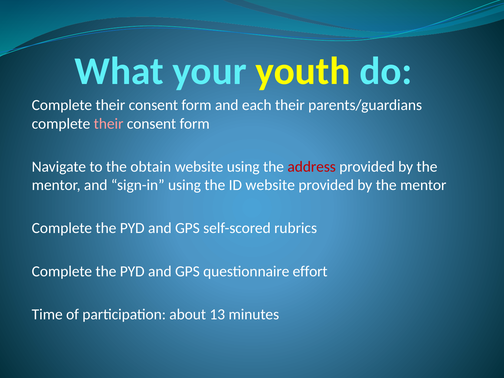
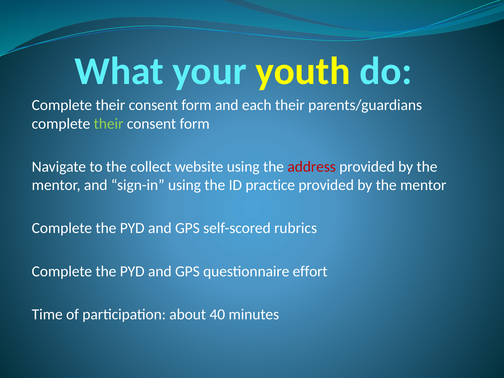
their at (109, 124) colour: pink -> light green
obtain: obtain -> collect
ID website: website -> practice
13: 13 -> 40
